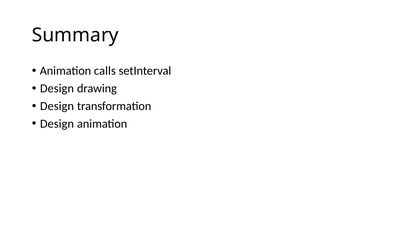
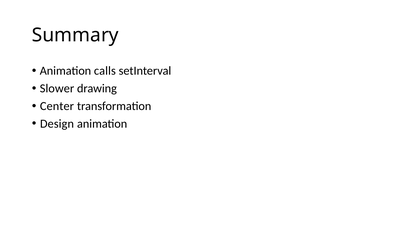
Design at (57, 88): Design -> Slower
Design at (57, 106): Design -> Center
